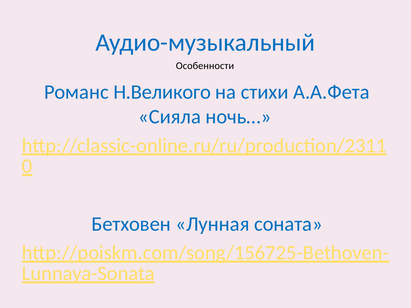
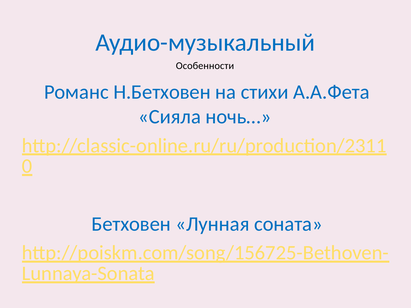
Н.Великого: Н.Великого -> Н.Бетховен
